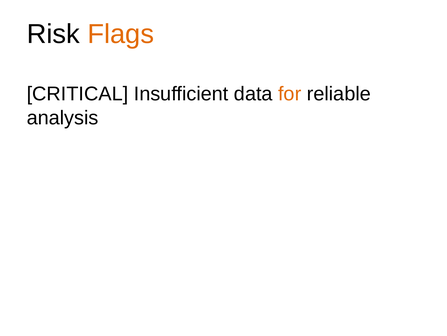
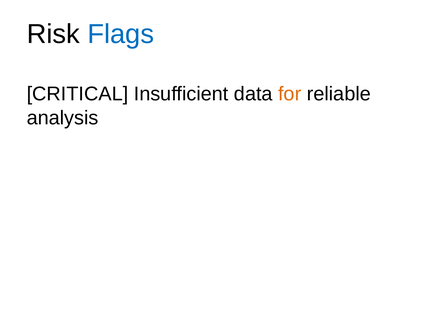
Flags colour: orange -> blue
